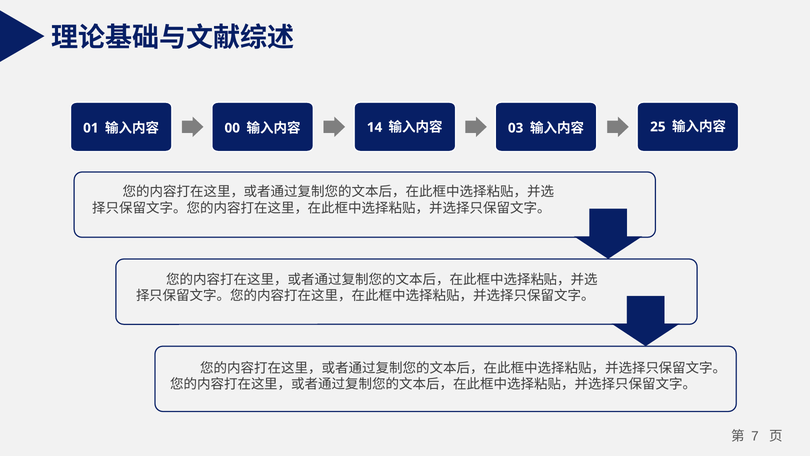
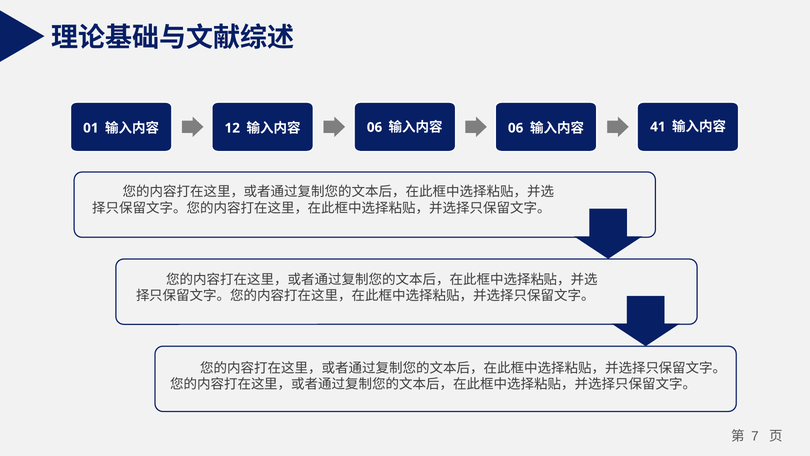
00: 00 -> 12
14 at (375, 127): 14 -> 06
03 at (516, 128): 03 -> 06
25: 25 -> 41
